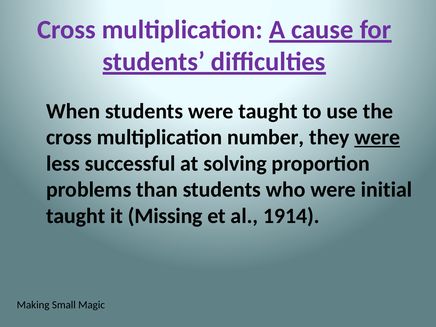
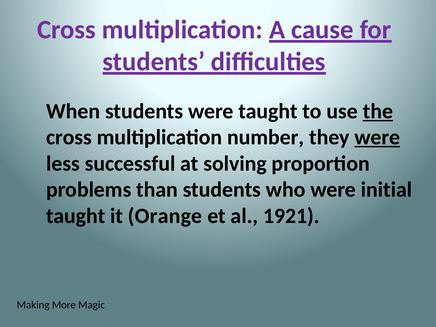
the underline: none -> present
Missing: Missing -> Orange
1914: 1914 -> 1921
Small: Small -> More
